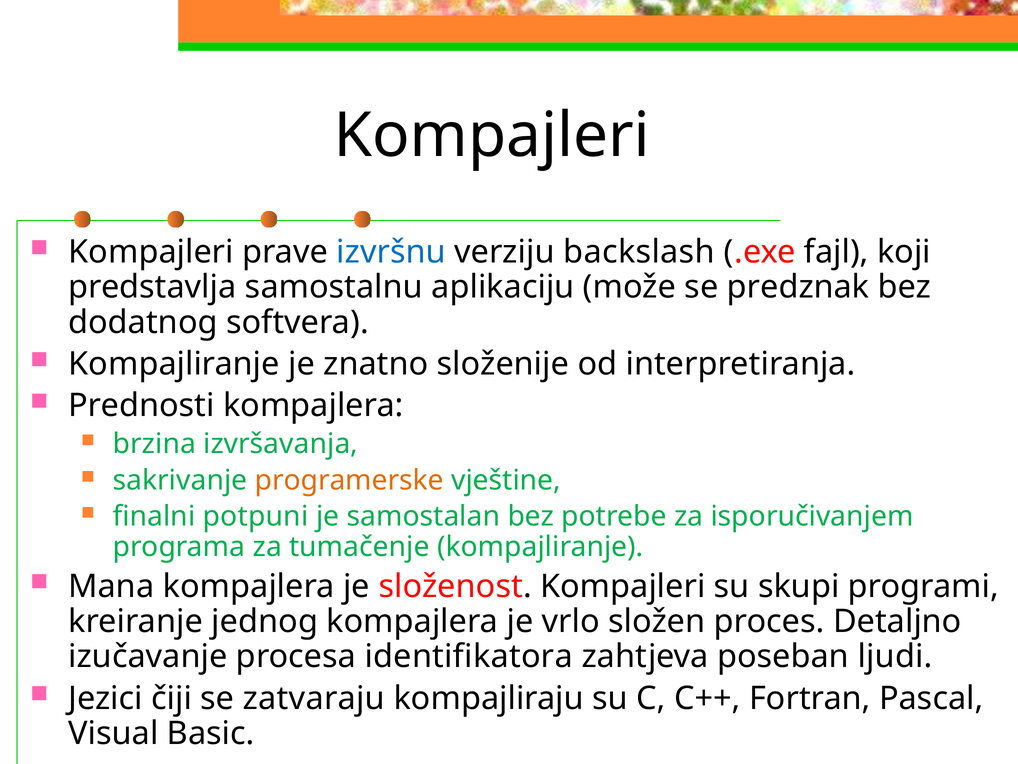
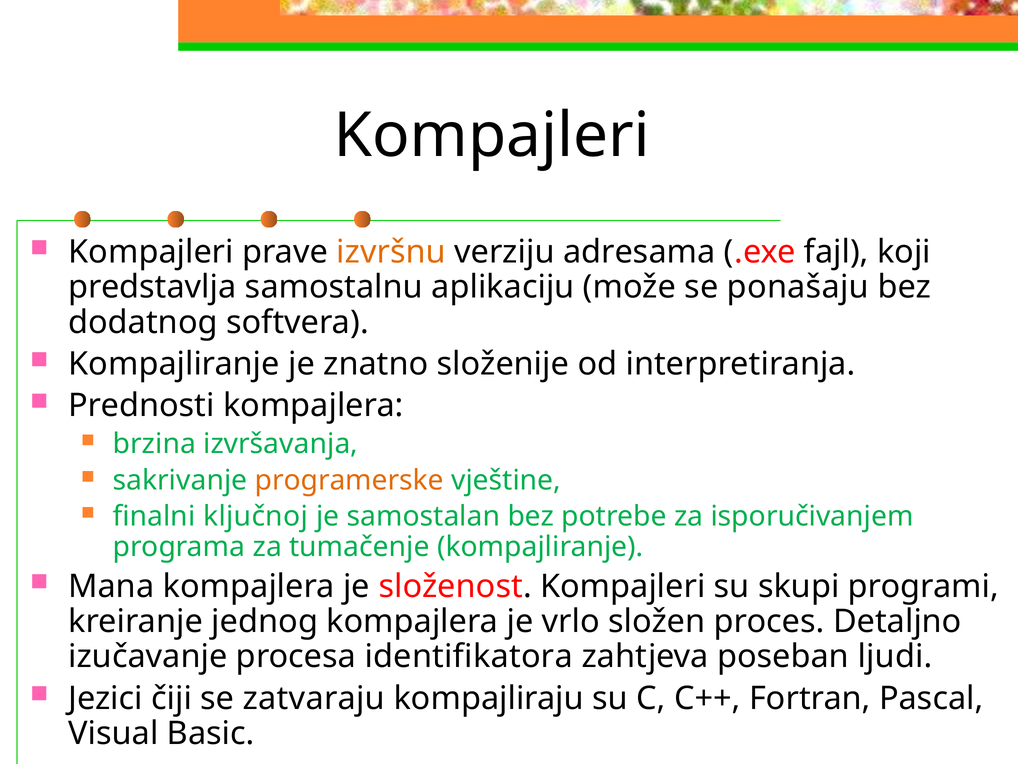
izvršnu colour: blue -> orange
backslash: backslash -> adresama
predznak: predznak -> ponašaju
potpuni: potpuni -> ključnoj
